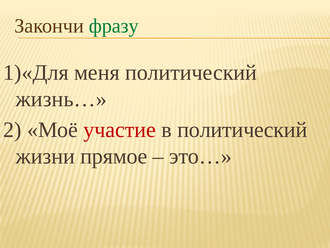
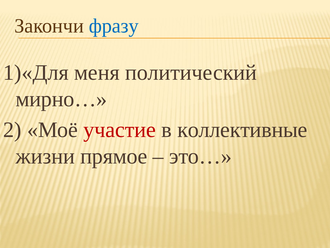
фразу colour: green -> blue
жизнь…: жизнь… -> мирно…
в политический: политический -> коллективные
